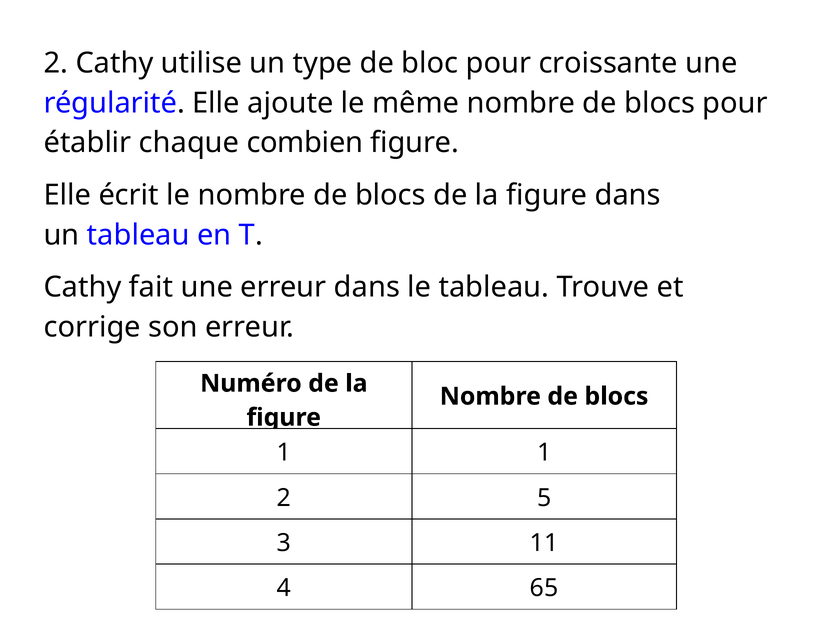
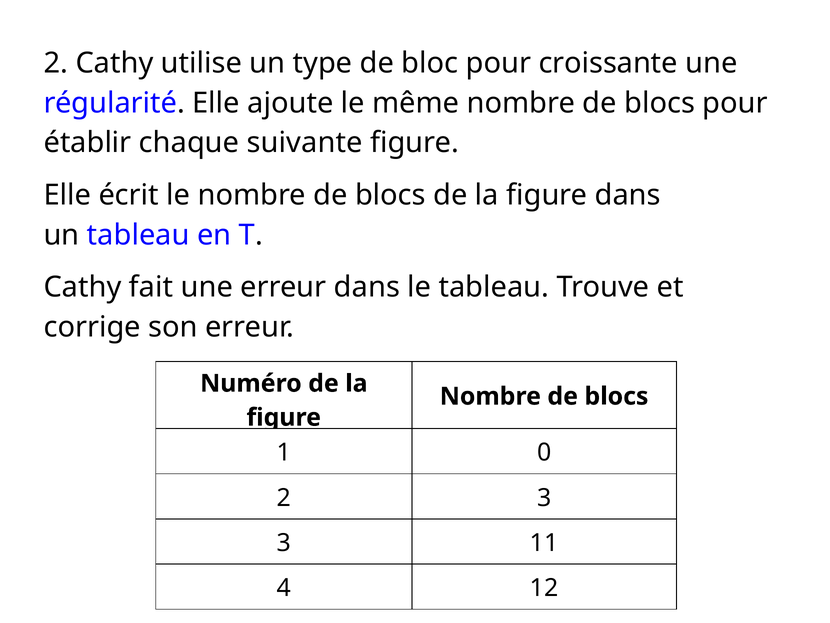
combien: combien -> suivante
1 1: 1 -> 0
2 5: 5 -> 3
65: 65 -> 12
